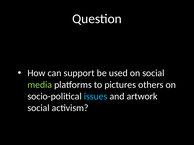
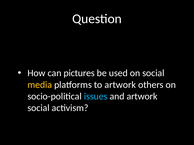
support: support -> pictures
media colour: light green -> yellow
to pictures: pictures -> artwork
